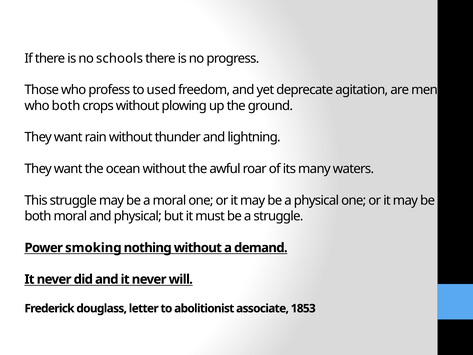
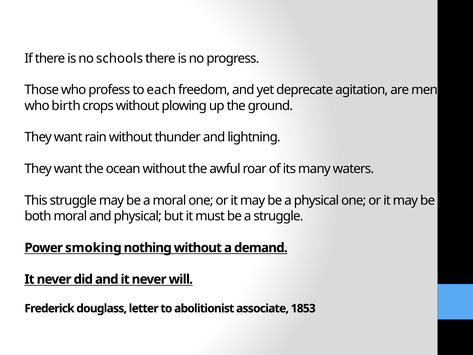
used: used -> each
who both: both -> birth
